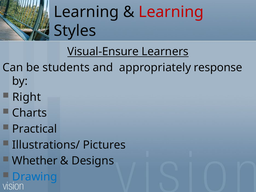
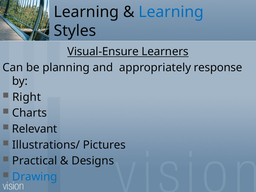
Learning at (171, 12) colour: red -> blue
students: students -> planning
Practical: Practical -> Relevant
Whether: Whether -> Practical
